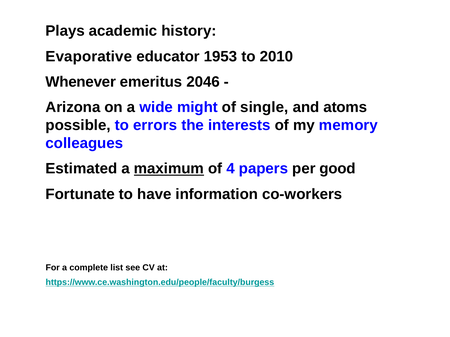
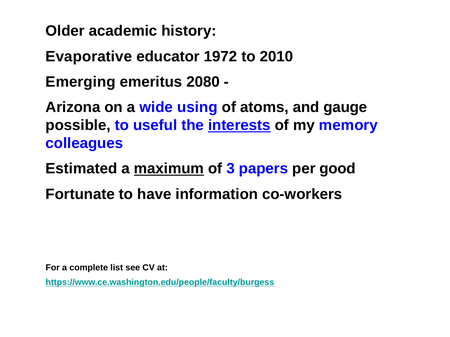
Plays: Plays -> Older
1953: 1953 -> 1972
Whenever: Whenever -> Emerging
2046: 2046 -> 2080
might: might -> using
single: single -> atoms
atoms: atoms -> gauge
errors: errors -> useful
interests underline: none -> present
4: 4 -> 3
